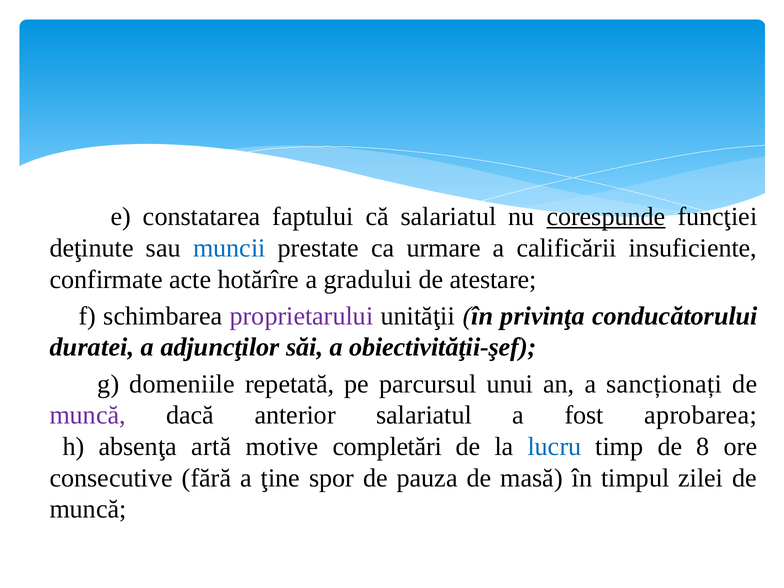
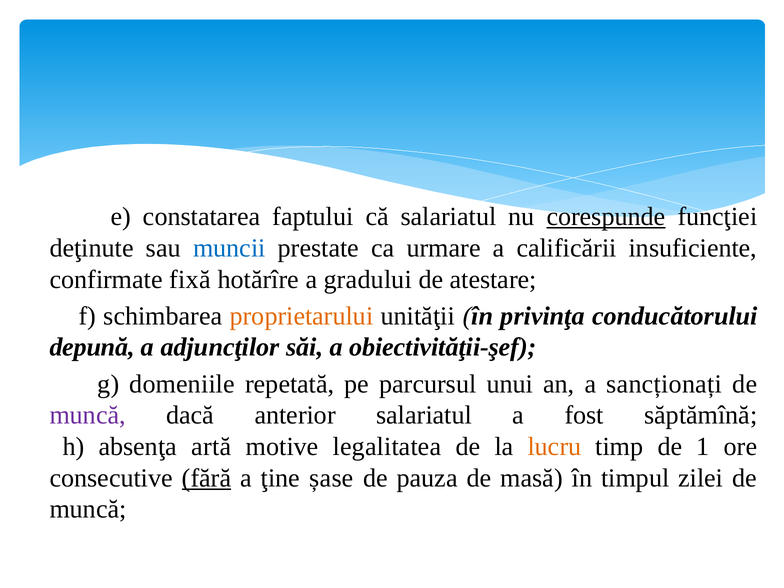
acte: acte -> fixă
proprietarului colour: purple -> orange
duratei: duratei -> depună
aprobarea: aprobarea -> săptămînă
completări: completări -> legalitatea
lucru colour: blue -> orange
8: 8 -> 1
fără underline: none -> present
spor: spor -> șase
